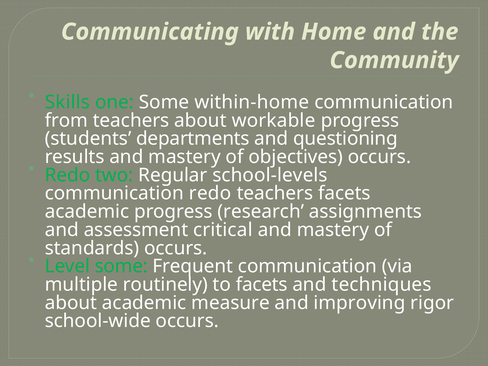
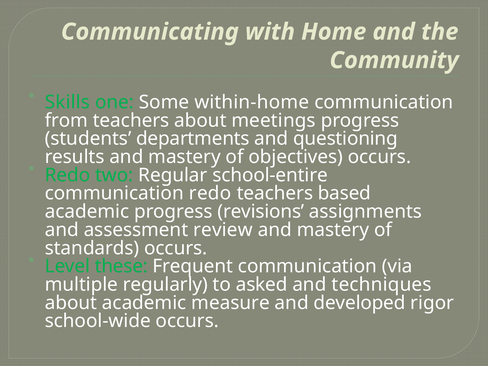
workable: workable -> meetings
school-levels: school-levels -> school-entire
teachers facets: facets -> based
research: research -> revisions
critical: critical -> review
Level some: some -> these
routinely: routinely -> regularly
to facets: facets -> asked
improving: improving -> developed
